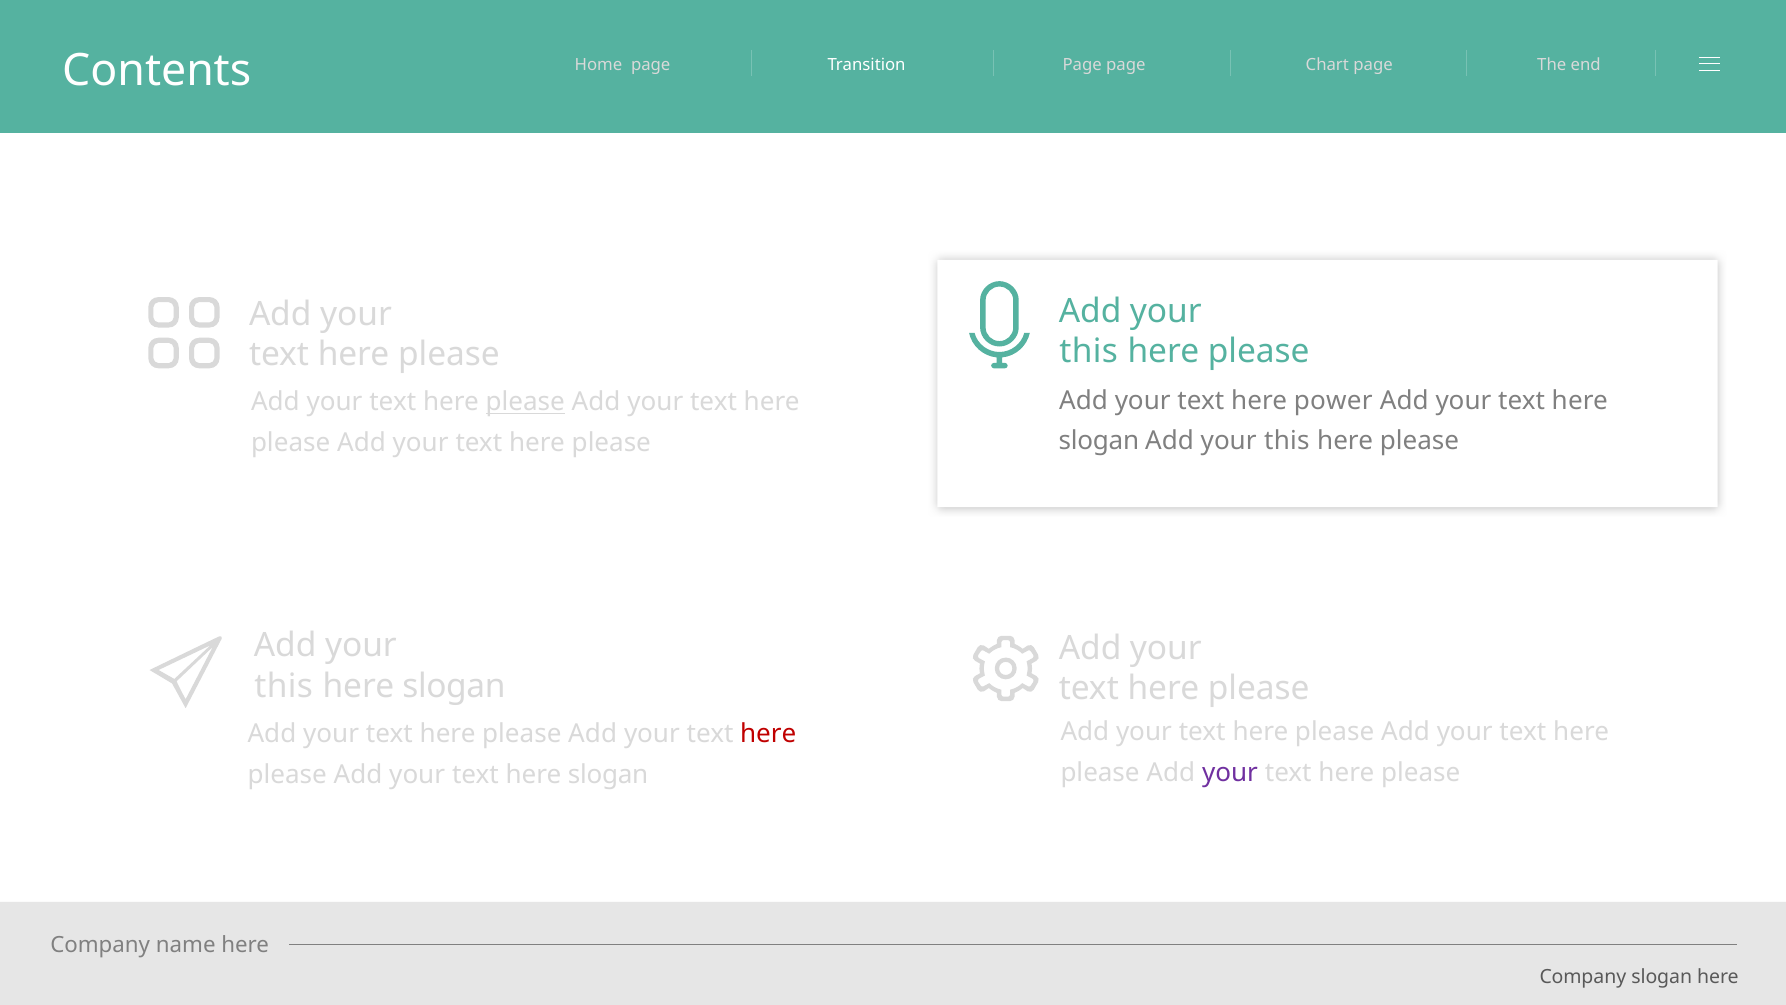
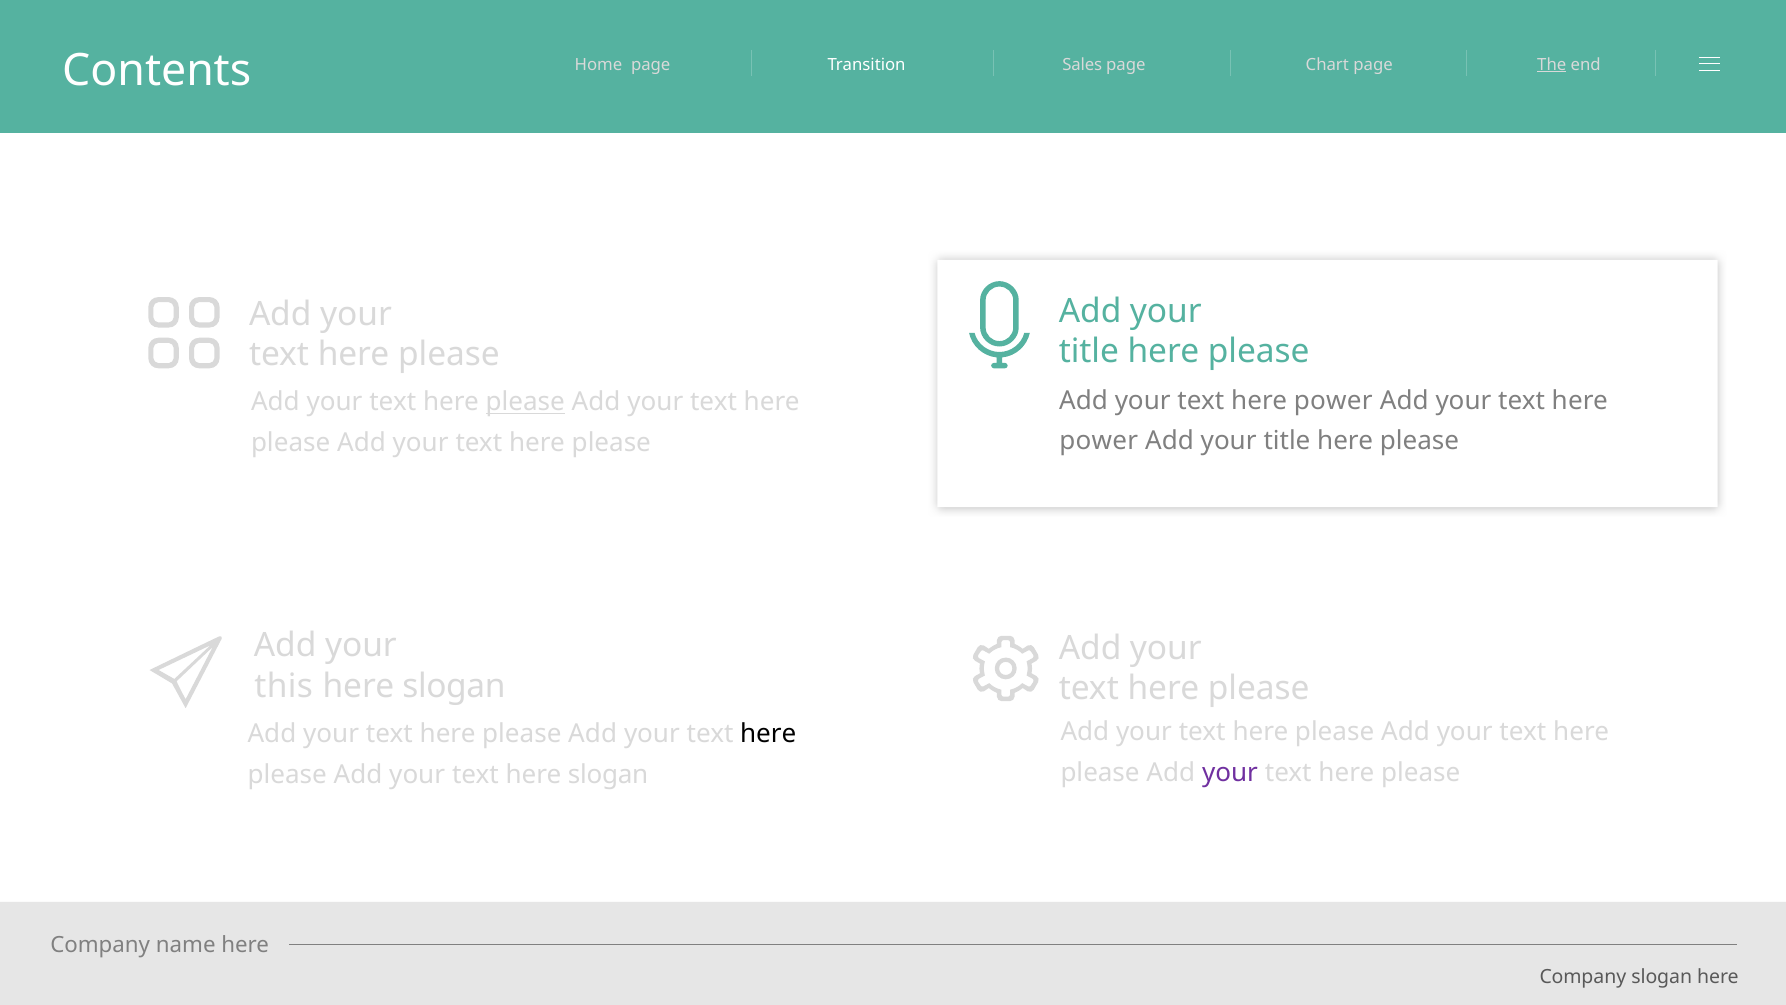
Transition Page: Page -> Sales
The underline: none -> present
this at (1089, 352): this -> title
slogan at (1099, 441): slogan -> power
this at (1287, 441): this -> title
here at (768, 734) colour: red -> black
